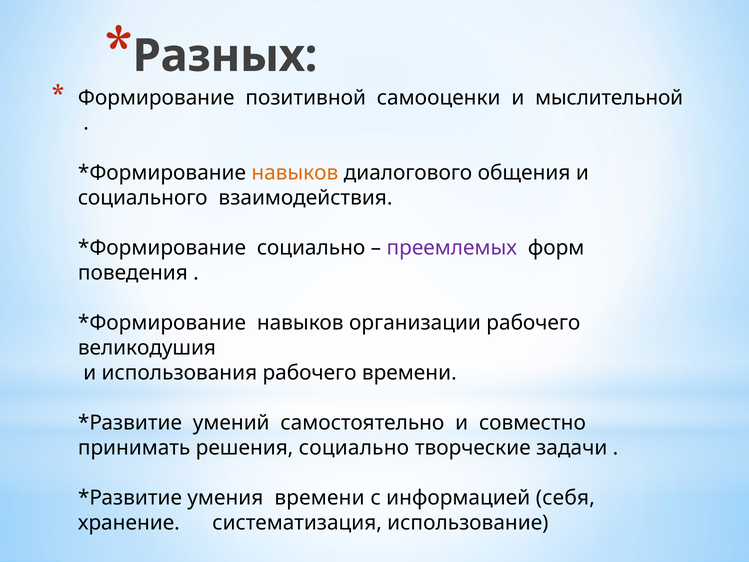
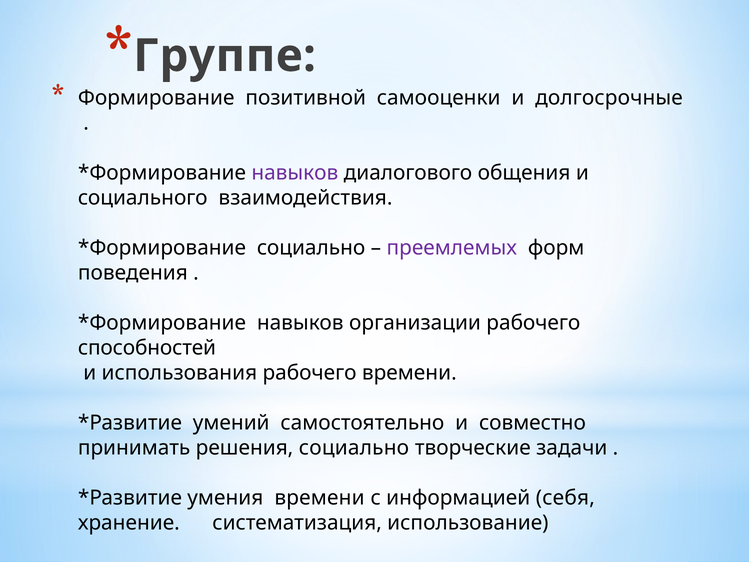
Разных: Разных -> Группе
мыслительной: мыслительной -> долгосрочные
навыков at (295, 173) colour: orange -> purple
великодушия at (147, 348): великодушия -> способностей
